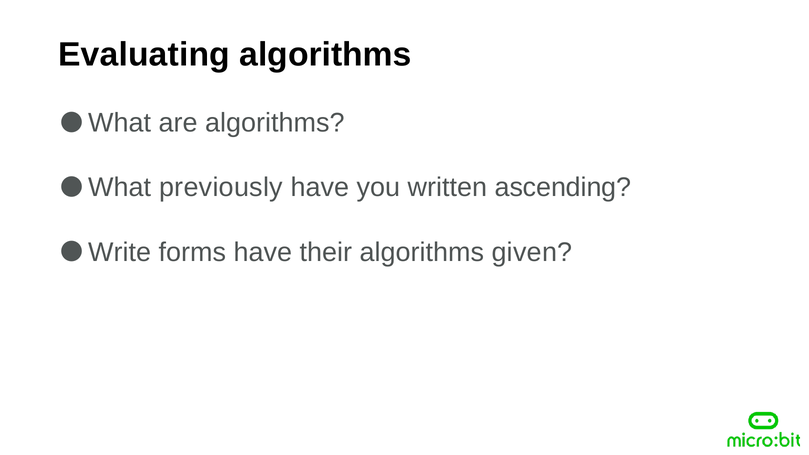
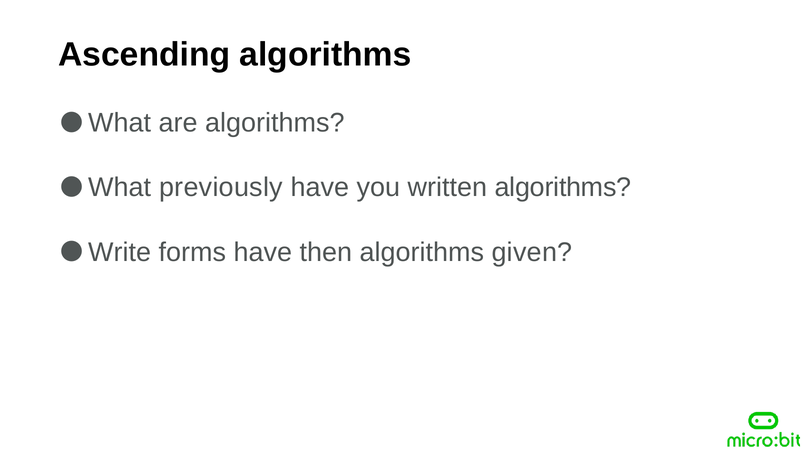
Evaluating: Evaluating -> Ascending
written ascending: ascending -> algorithms
their: their -> then
